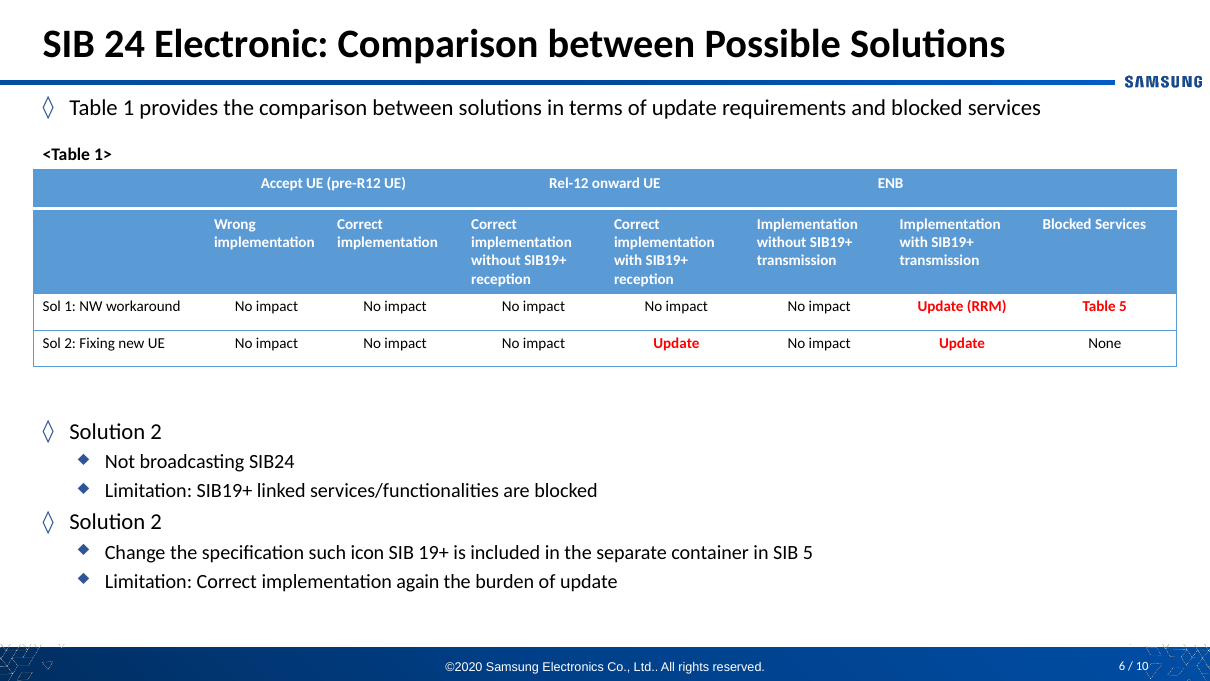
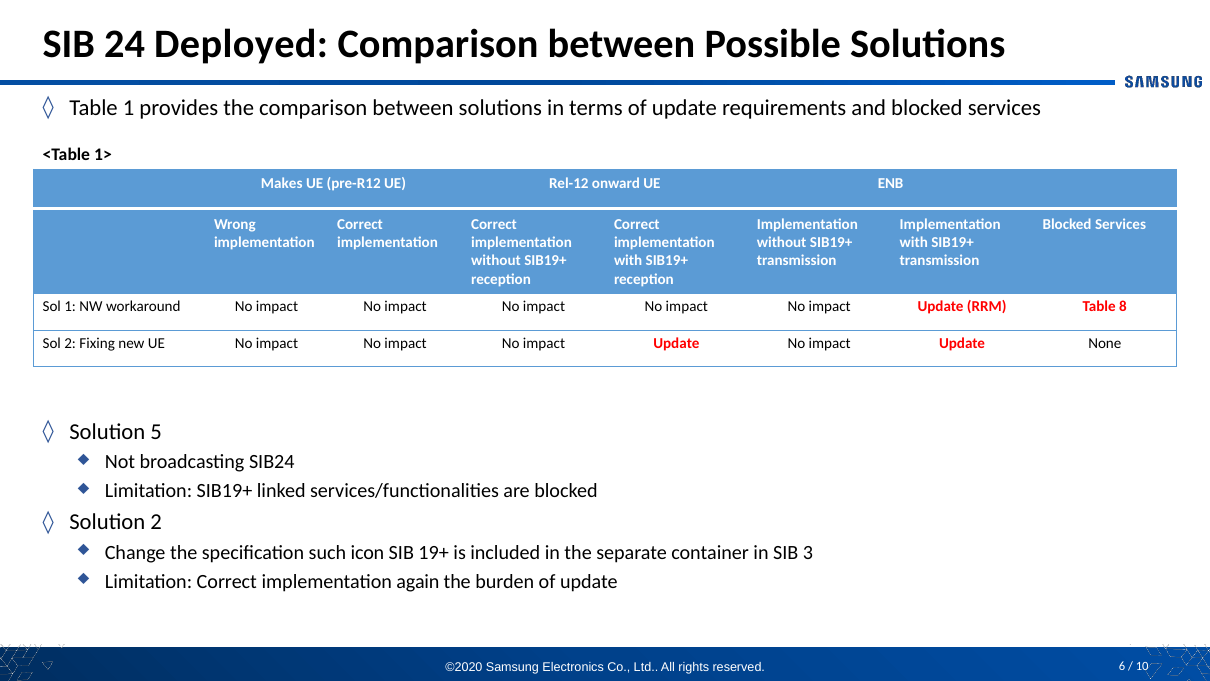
Electronic: Electronic -> Deployed
Accept: Accept -> Makes
Table 5: 5 -> 8
2 at (156, 431): 2 -> 5
SIB 5: 5 -> 3
